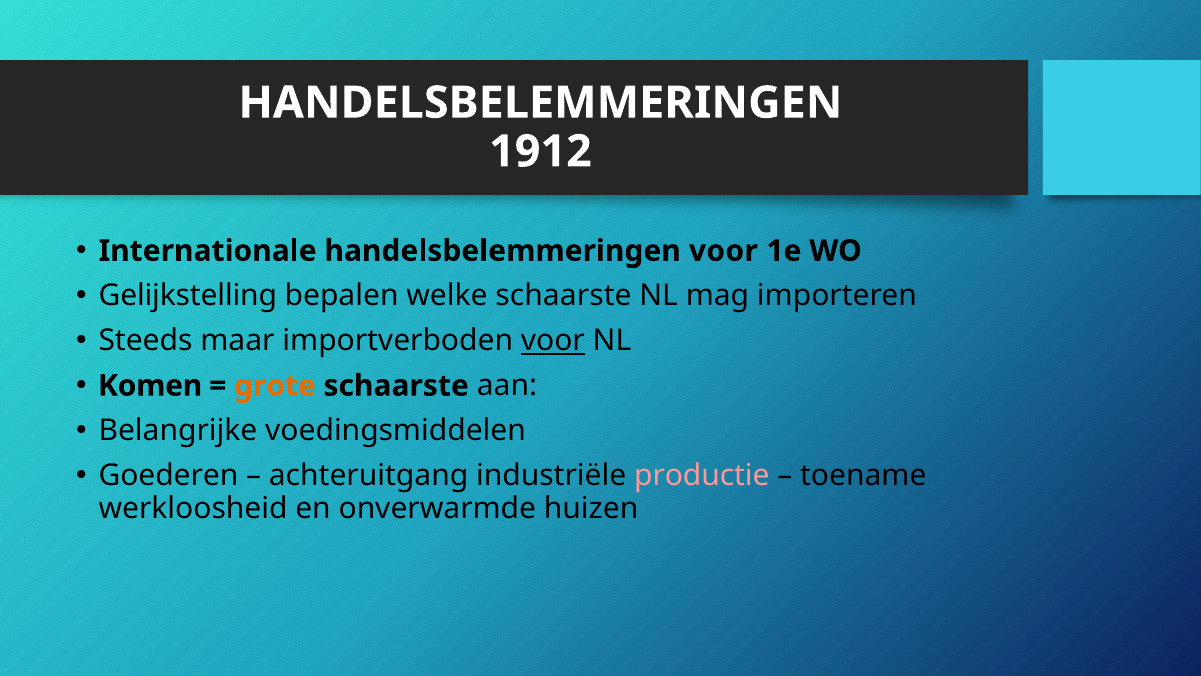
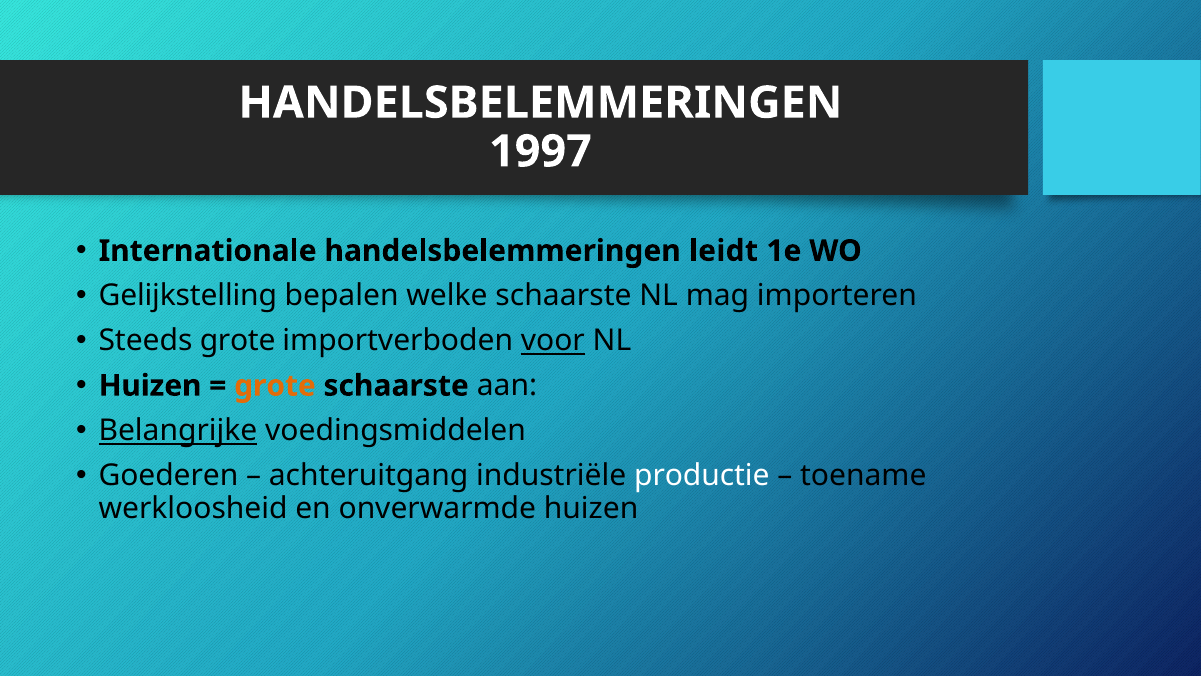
1912: 1912 -> 1997
handelsbelemmeringen voor: voor -> leidt
Steeds maar: maar -> grote
Komen at (150, 386): Komen -> Huizen
Belangrijke underline: none -> present
productie colour: pink -> white
